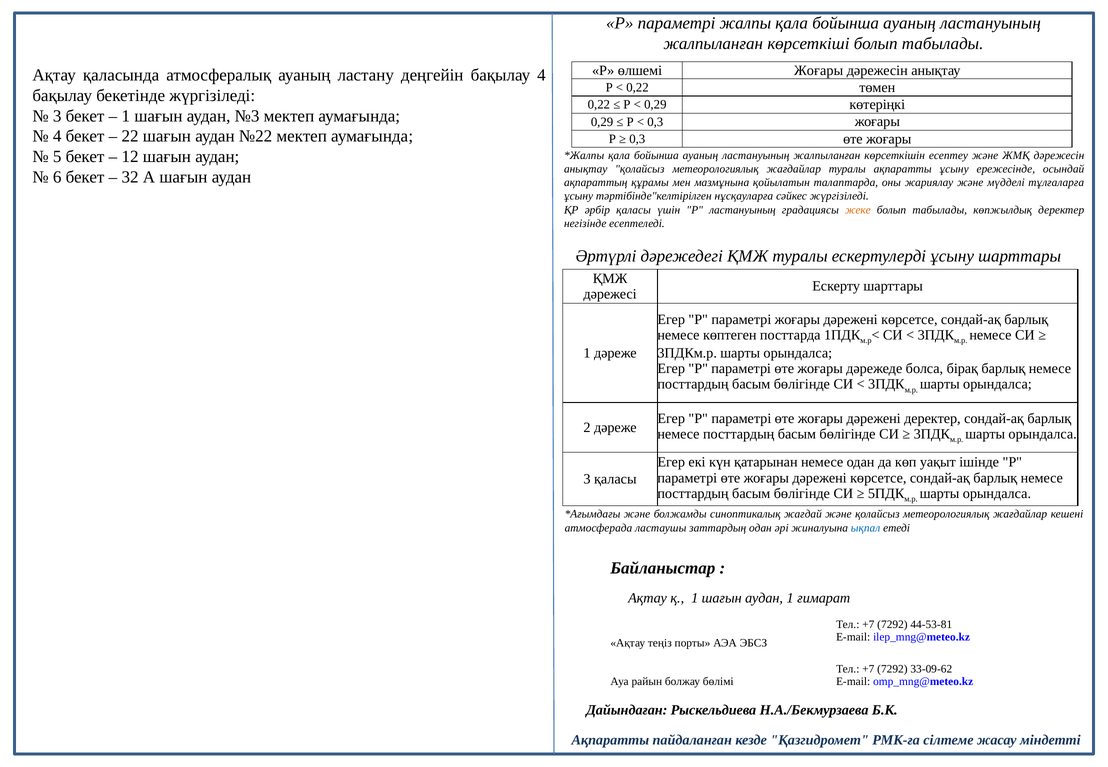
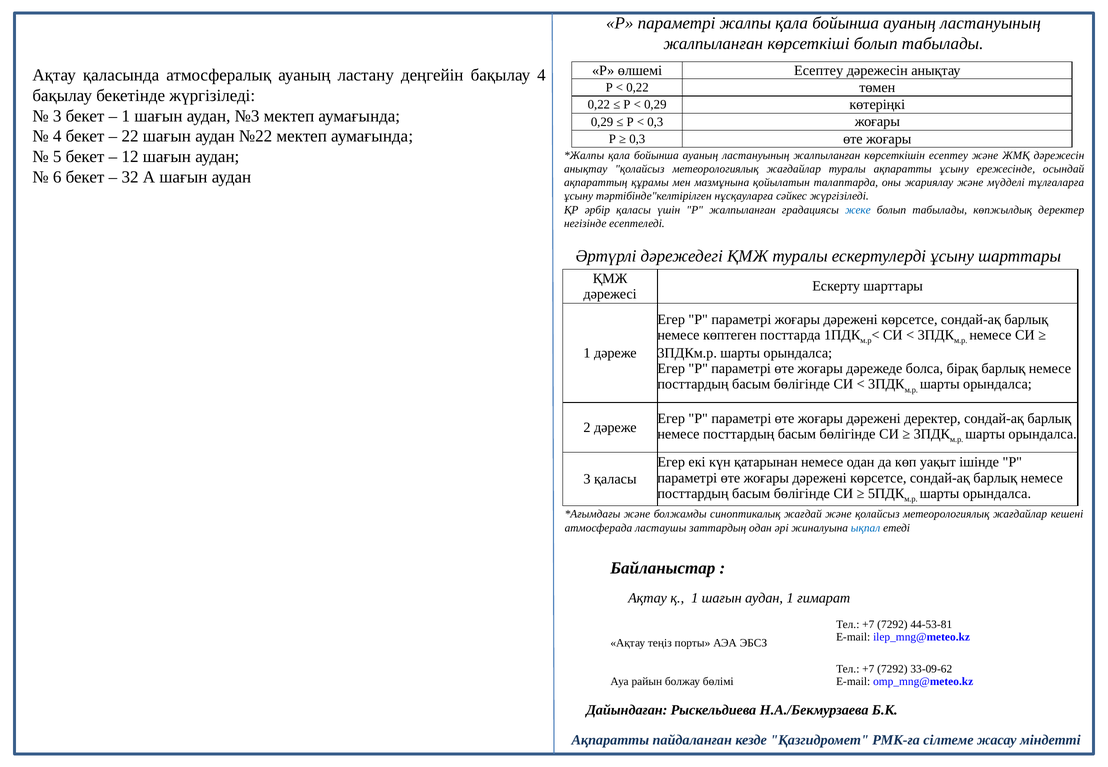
өлшемі Жоғары: Жоғары -> Есептеу
Р ластануының: ластануының -> жалпыланған
жеке colour: orange -> blue
